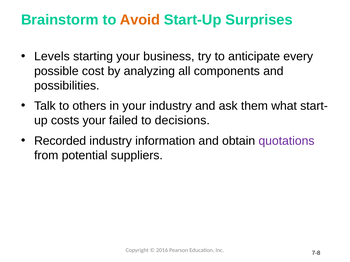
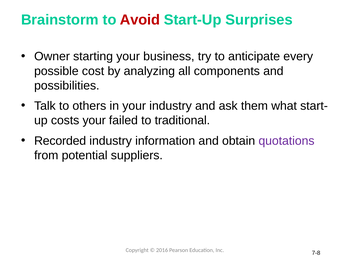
Avoid colour: orange -> red
Levels: Levels -> Owner
decisions: decisions -> traditional
